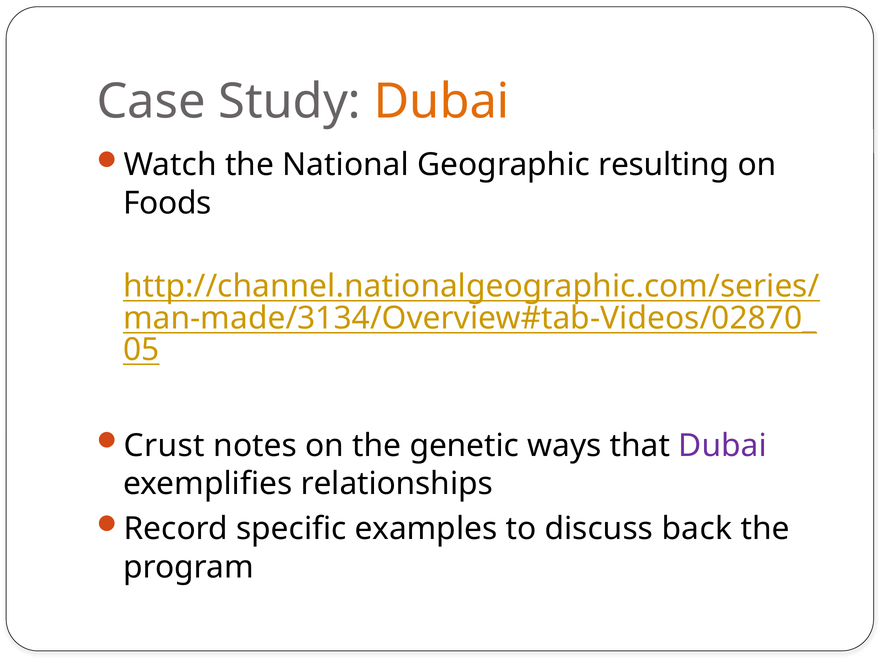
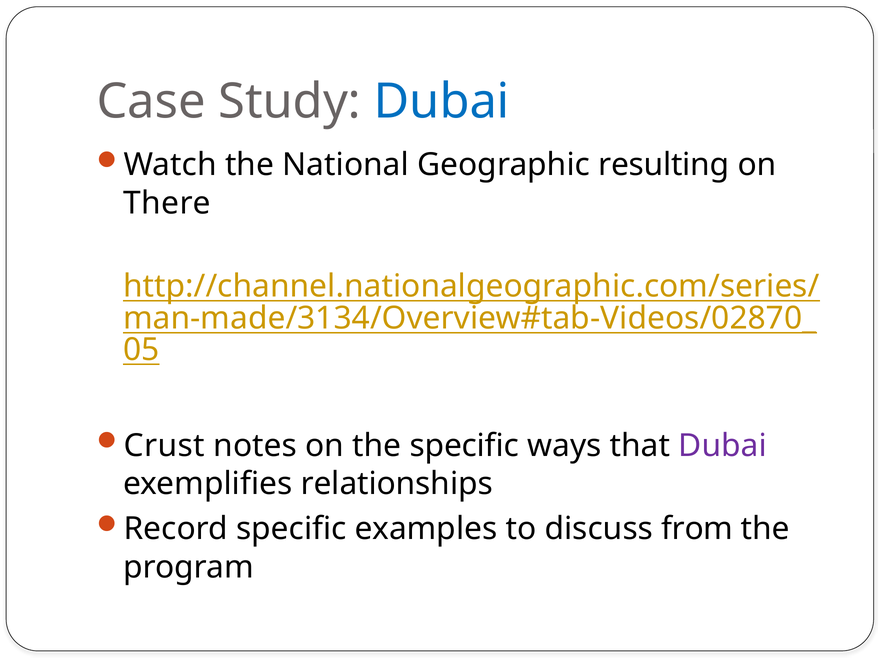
Dubai at (442, 102) colour: orange -> blue
Foods: Foods -> There
the genetic: genetic -> specific
back: back -> from
